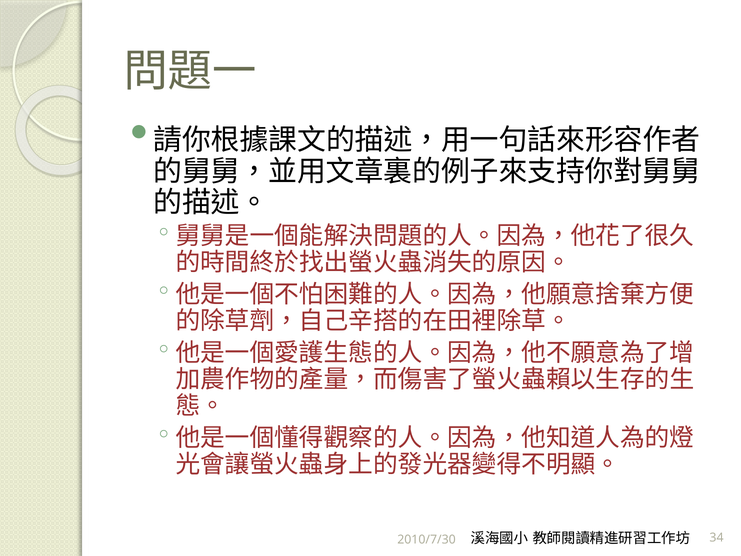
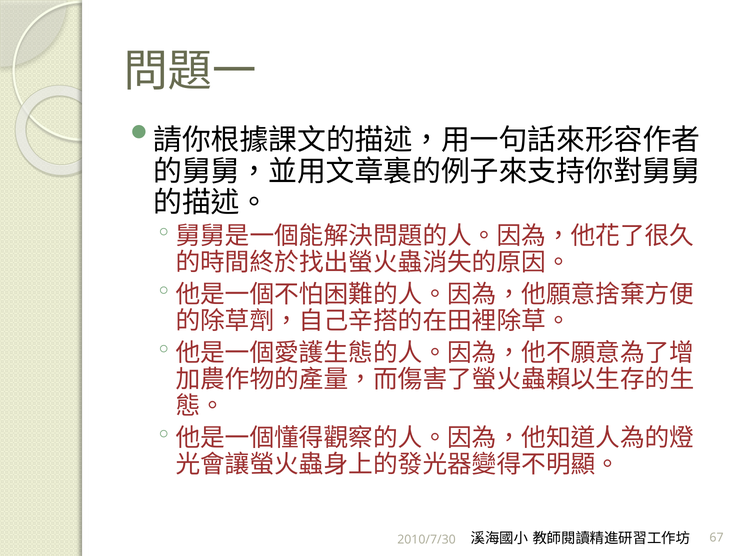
34: 34 -> 67
